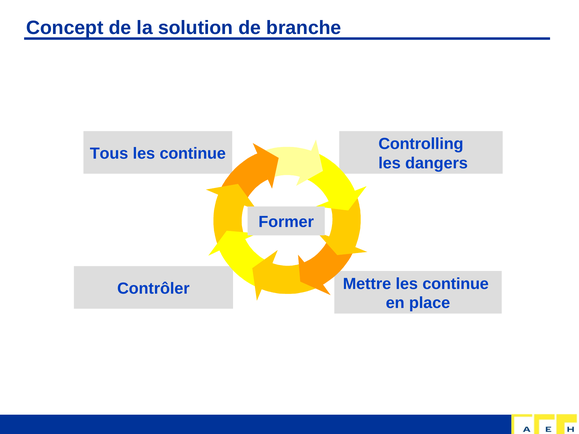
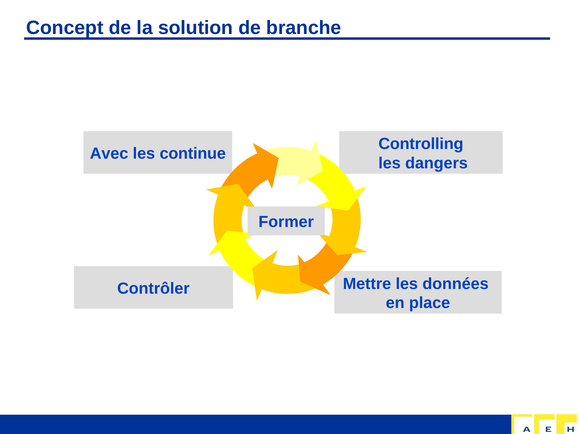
Tous: Tous -> Avec
continue at (456, 284): continue -> données
